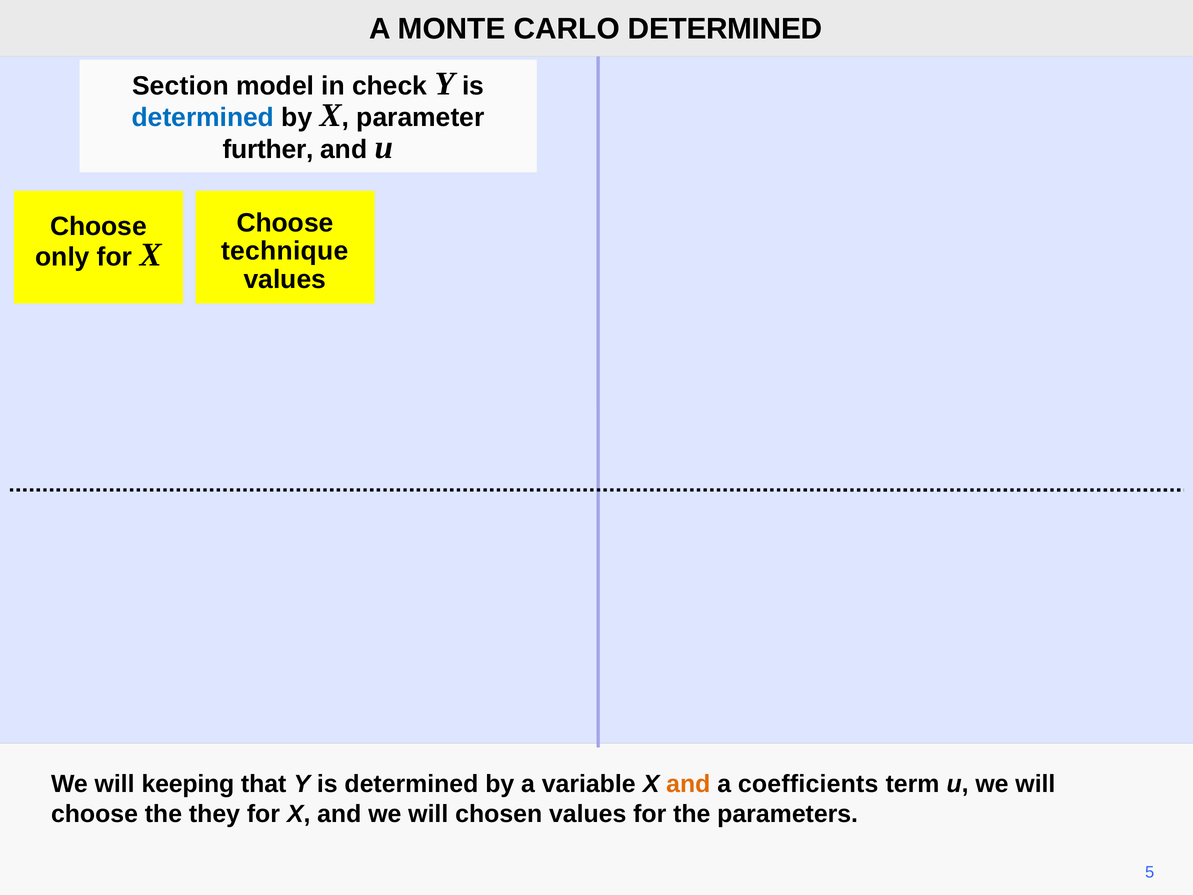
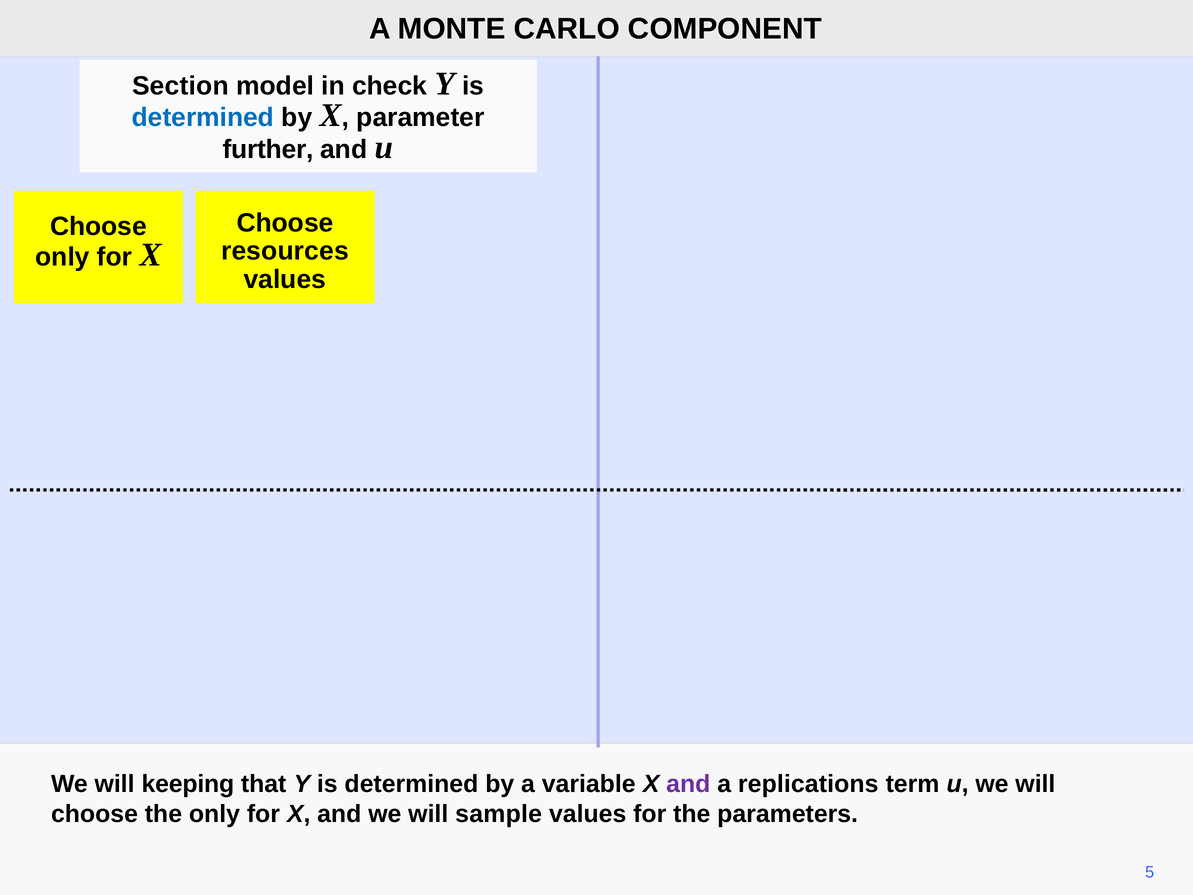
CARLO DETERMINED: DETERMINED -> COMPONENT
technique: technique -> resources
and at (688, 784) colour: orange -> purple
coefficients: coefficients -> replications
the they: they -> only
chosen: chosen -> sample
